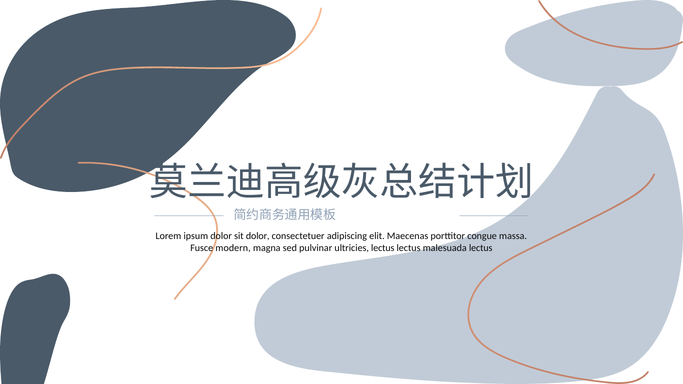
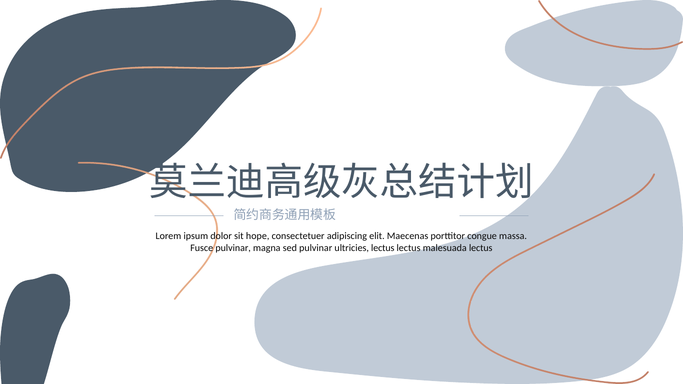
sit dolor: dolor -> hope
Fusce modern: modern -> pulvinar
